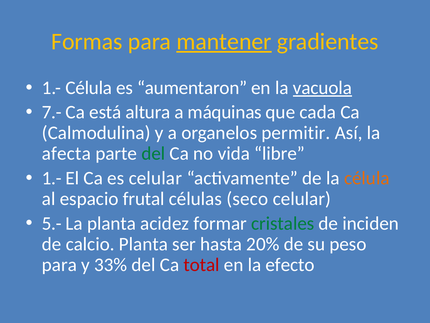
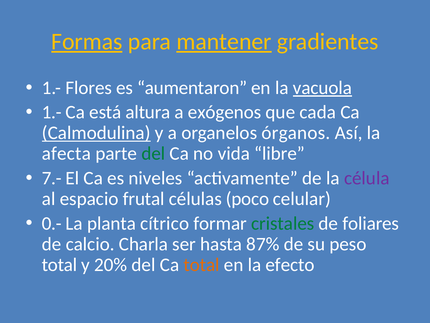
Formas underline: none -> present
1.- Célula: Célula -> Flores
7.- at (52, 112): 7.- -> 1.-
máquinas: máquinas -> exógenos
Calmodulina underline: none -> present
permitir: permitir -> órganos
1.- at (52, 178): 1.- -> 7.-
es celular: celular -> niveles
célula at (367, 178) colour: orange -> purple
seco: seco -> poco
5.-: 5.- -> 0.-
acidez: acidez -> cítrico
inciden: inciden -> foliares
calcio Planta: Planta -> Charla
20%: 20% -> 87%
para at (59, 264): para -> total
33%: 33% -> 20%
total at (202, 264) colour: red -> orange
